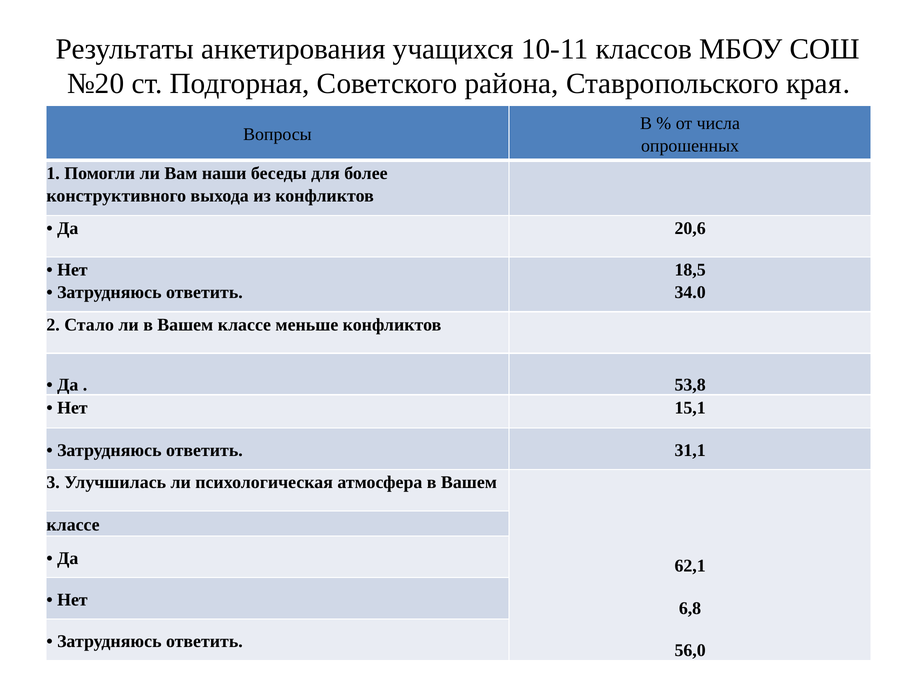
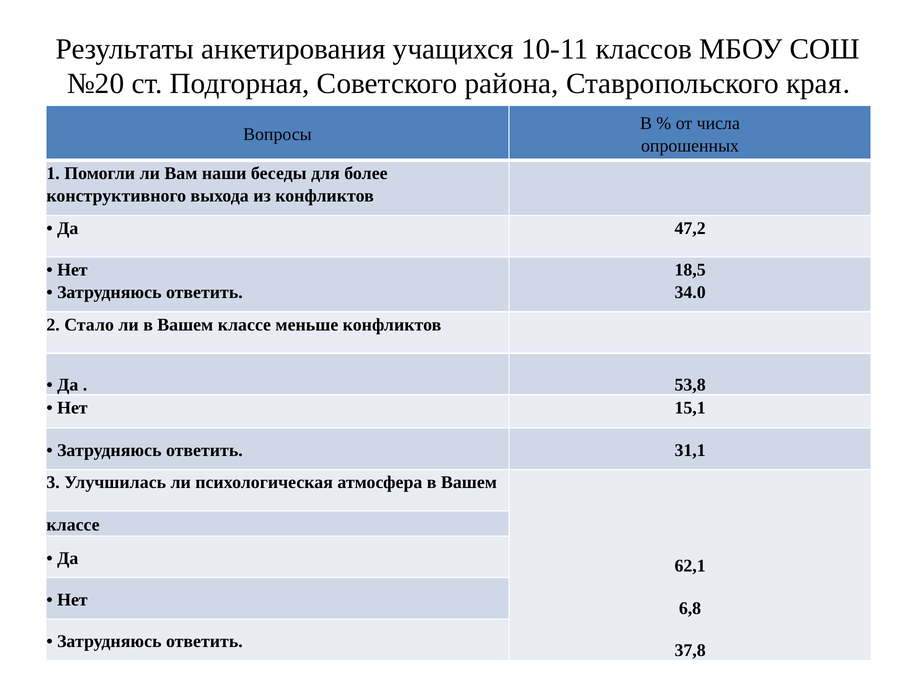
20,6: 20,6 -> 47,2
56,0: 56,0 -> 37,8
